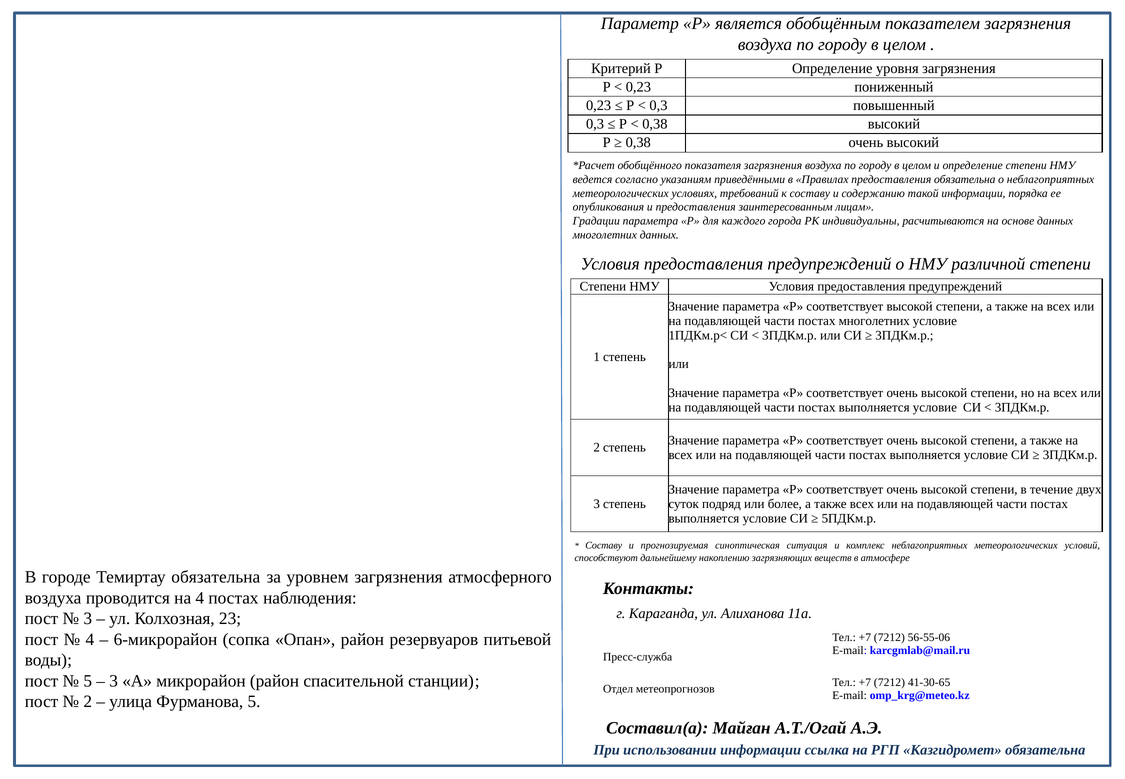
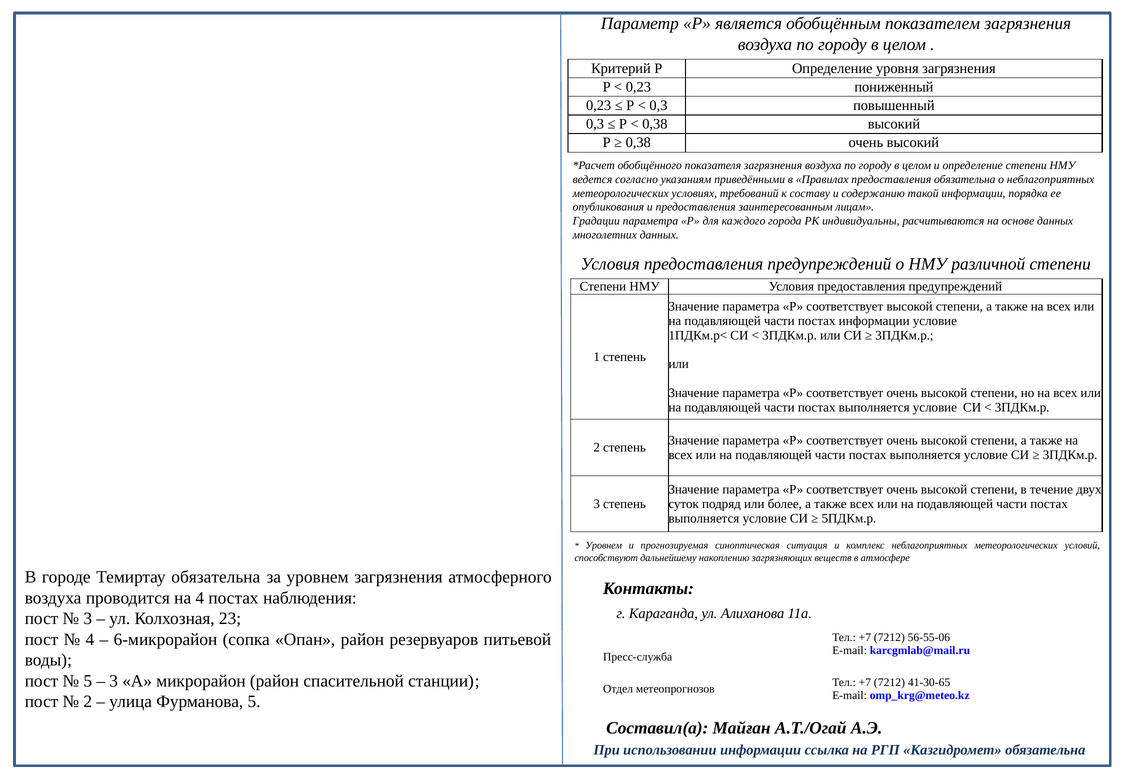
постах многолетних: многолетних -> информации
Составу at (604, 546): Составу -> Уровнем
